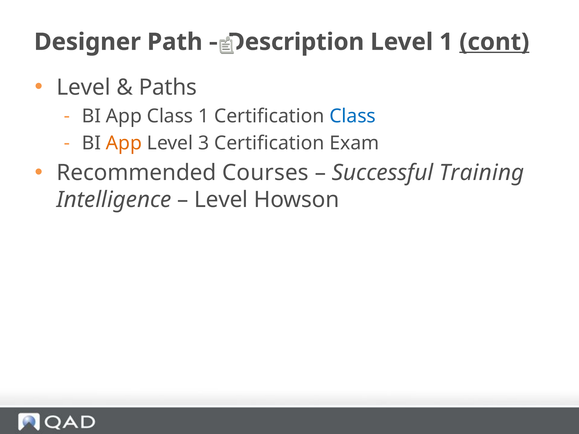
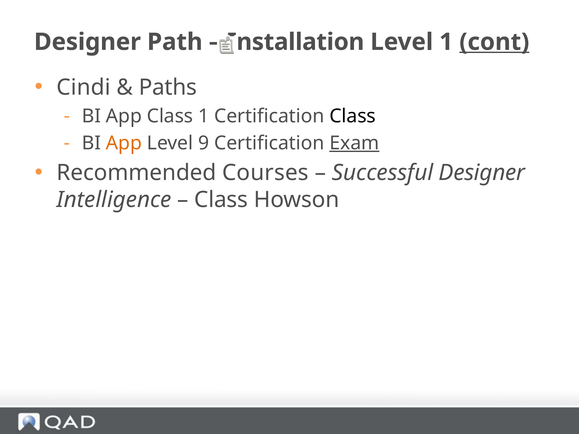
Description: Description -> Installation
Level at (84, 87): Level -> Cindi
Class at (353, 116) colour: blue -> black
3: 3 -> 9
Exam underline: none -> present
Successful Training: Training -> Designer
Level at (221, 200): Level -> Class
